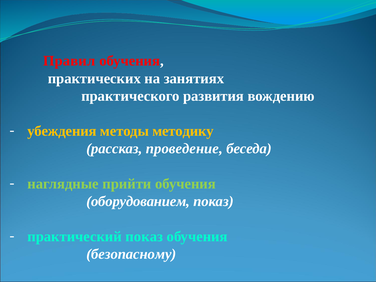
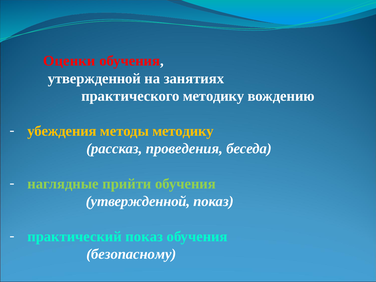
Правил: Правил -> Оценки
практических at (94, 78): практических -> утвержденной
практического развития: развития -> методику
проведение: проведение -> проведения
оборудованием at (138, 201): оборудованием -> утвержденной
